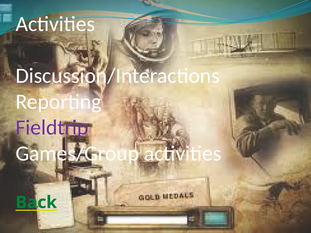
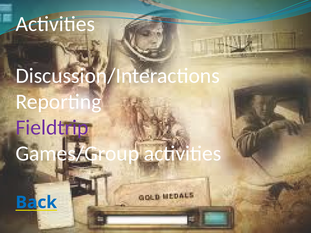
Back colour: green -> blue
